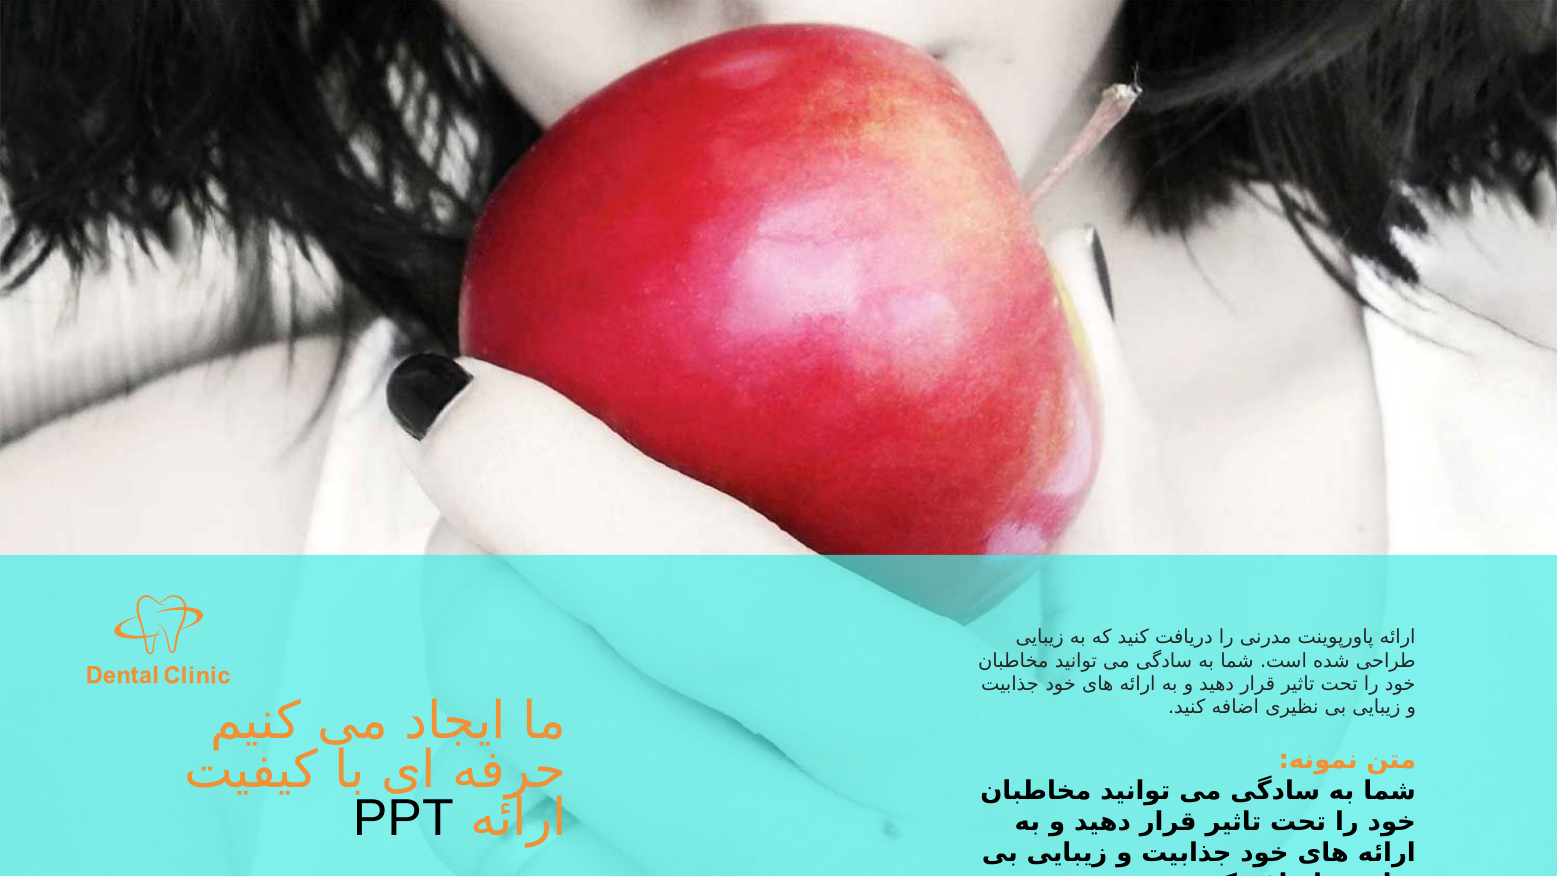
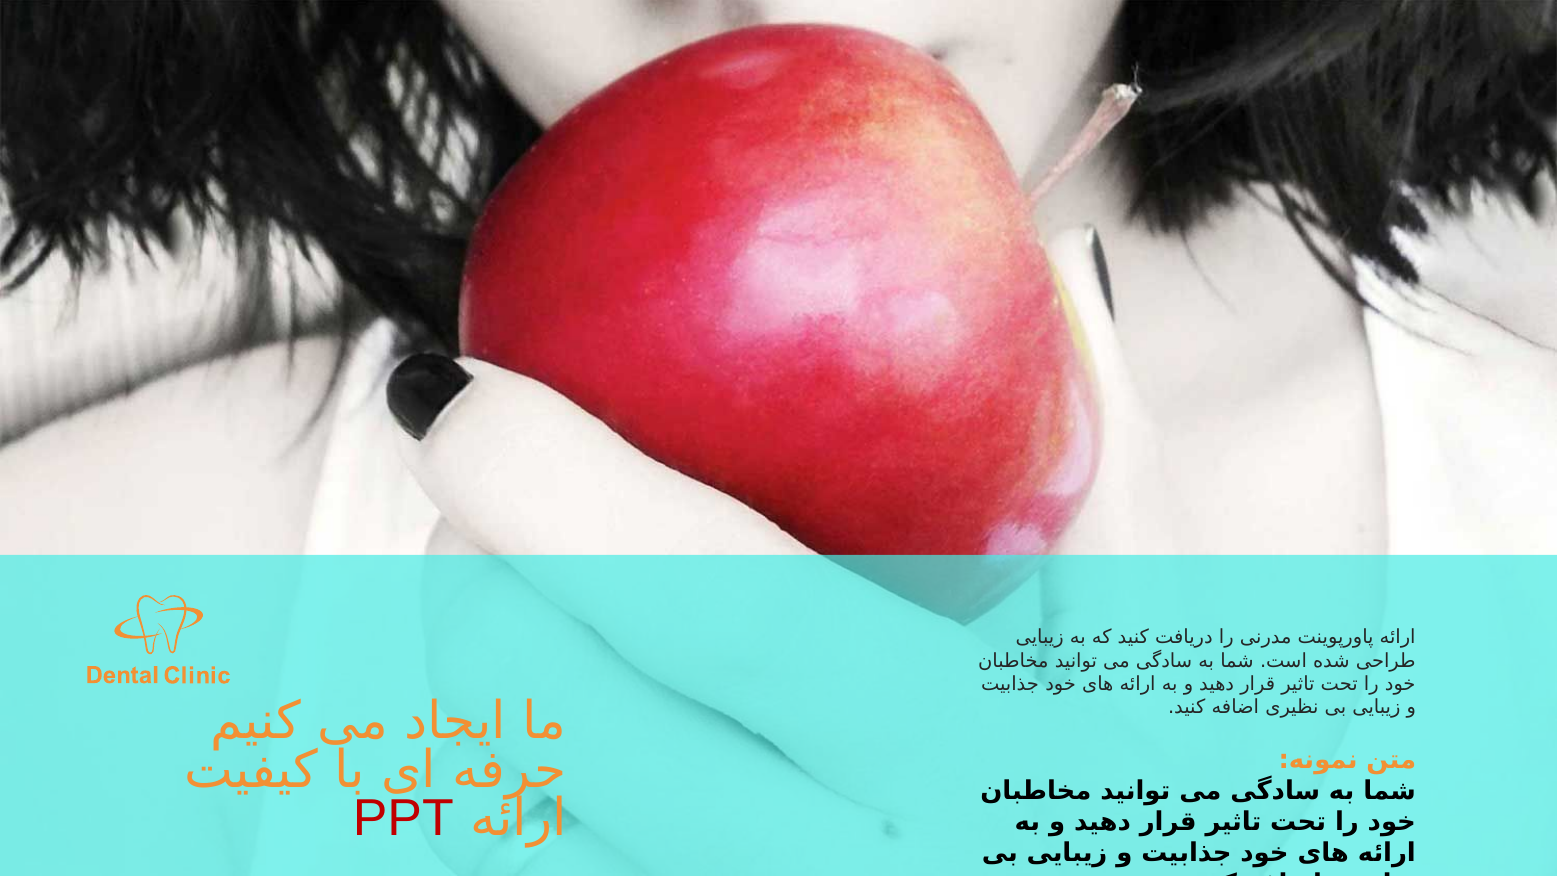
PPT colour: black -> red
